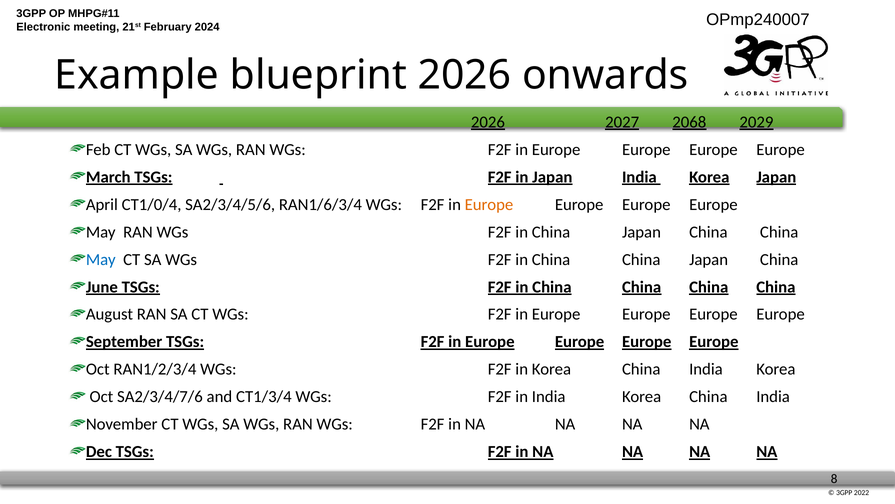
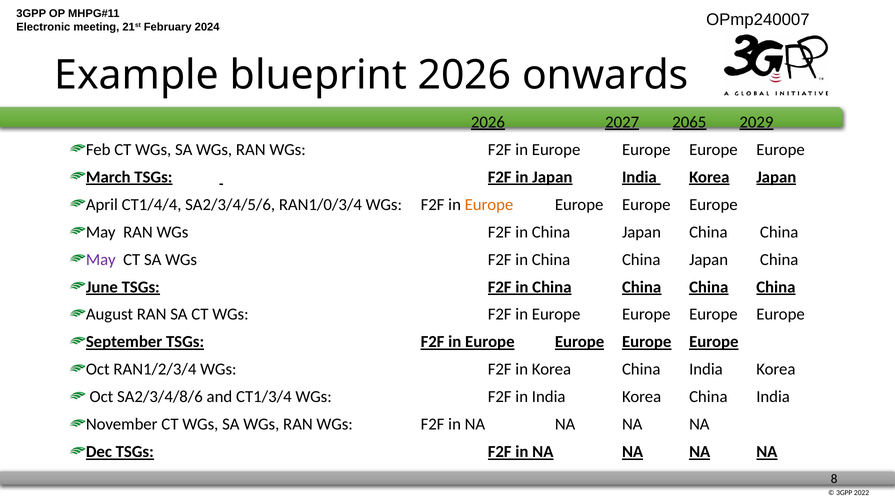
2068: 2068 -> 2065
CT1/0/4: CT1/0/4 -> CT1/4/4
RAN1/6/3/4: RAN1/6/3/4 -> RAN1/0/3/4
May at (101, 259) colour: blue -> purple
SA2/3/4/7/6: SA2/3/4/7/6 -> SA2/3/4/8/6
